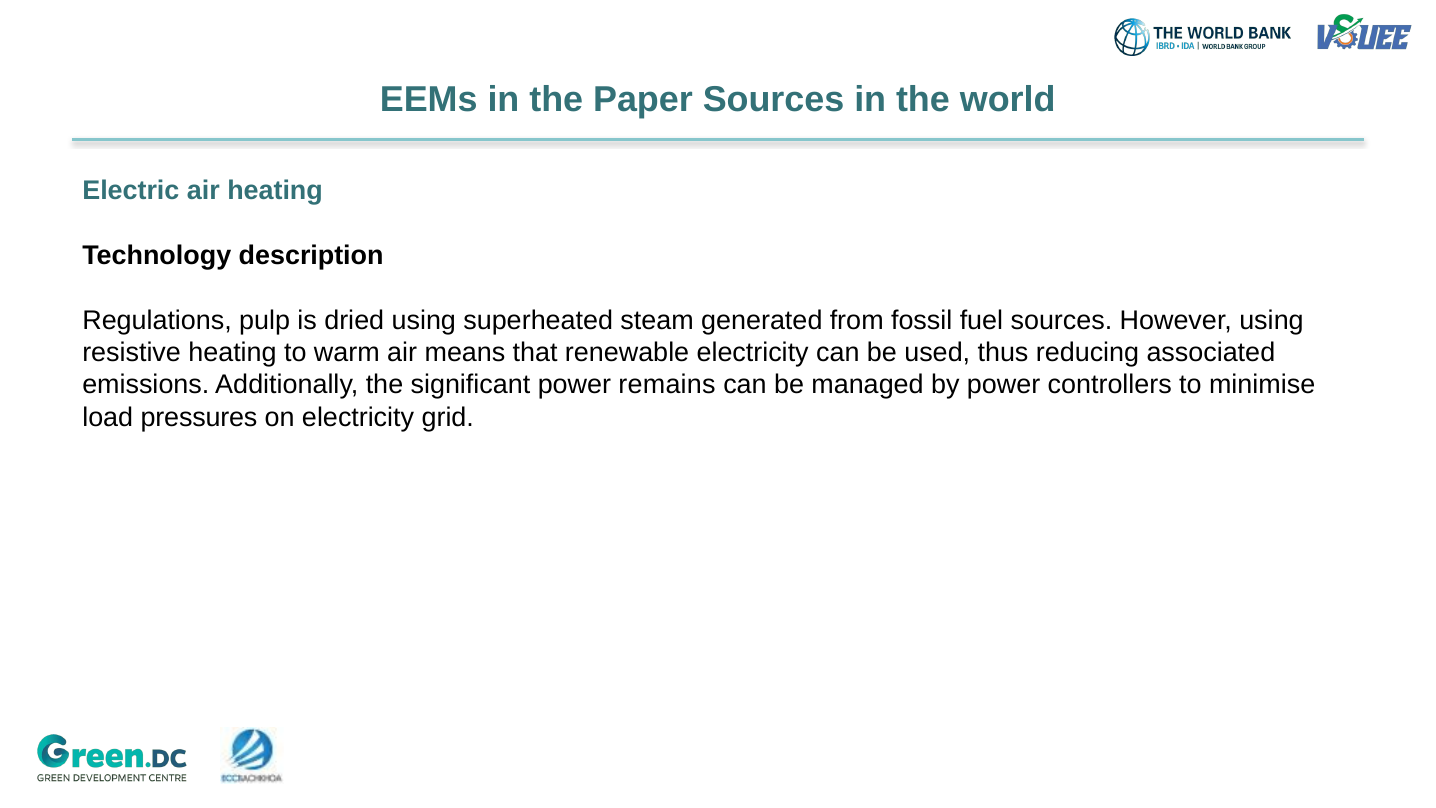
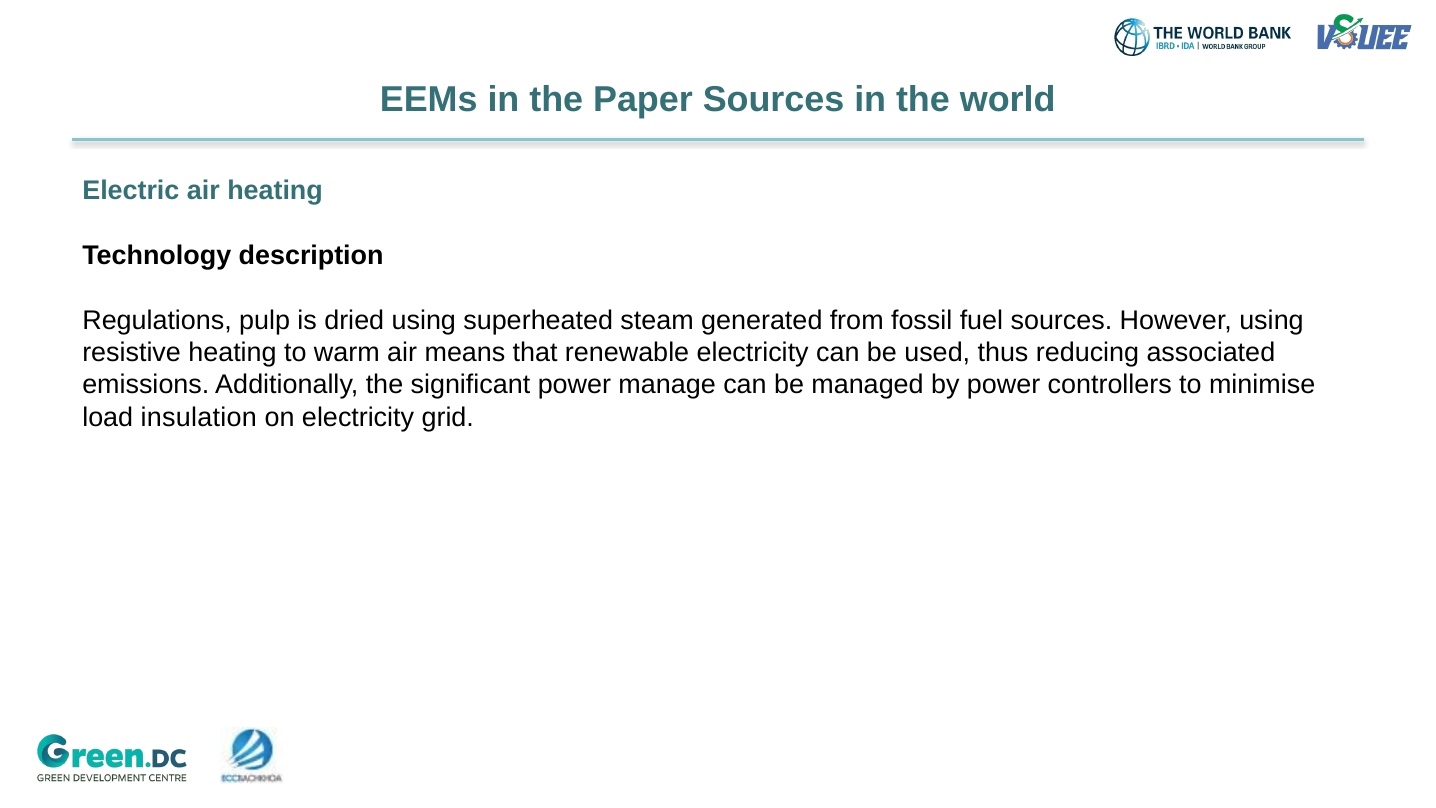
remains: remains -> manage
pressures: pressures -> insulation
